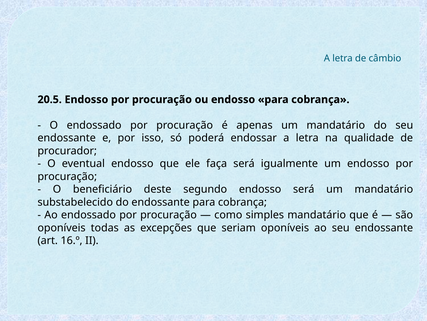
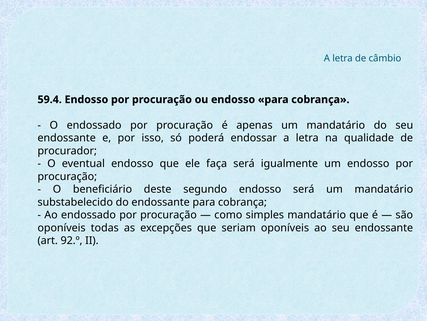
20.5: 20.5 -> 59.4
16.º: 16.º -> 92.º
